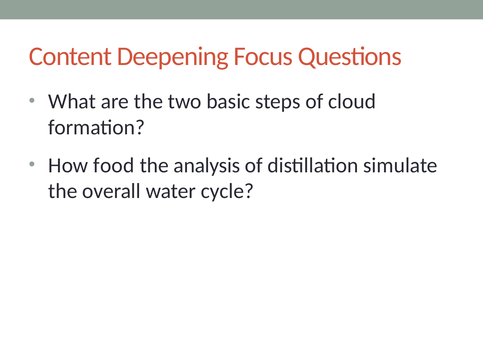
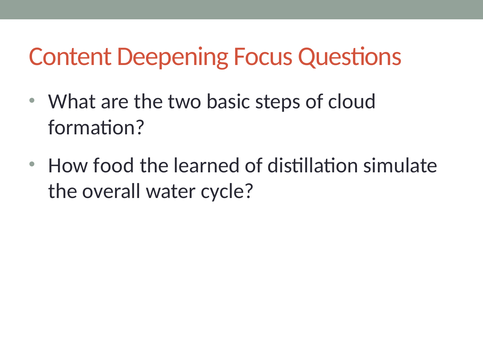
analysis: analysis -> learned
